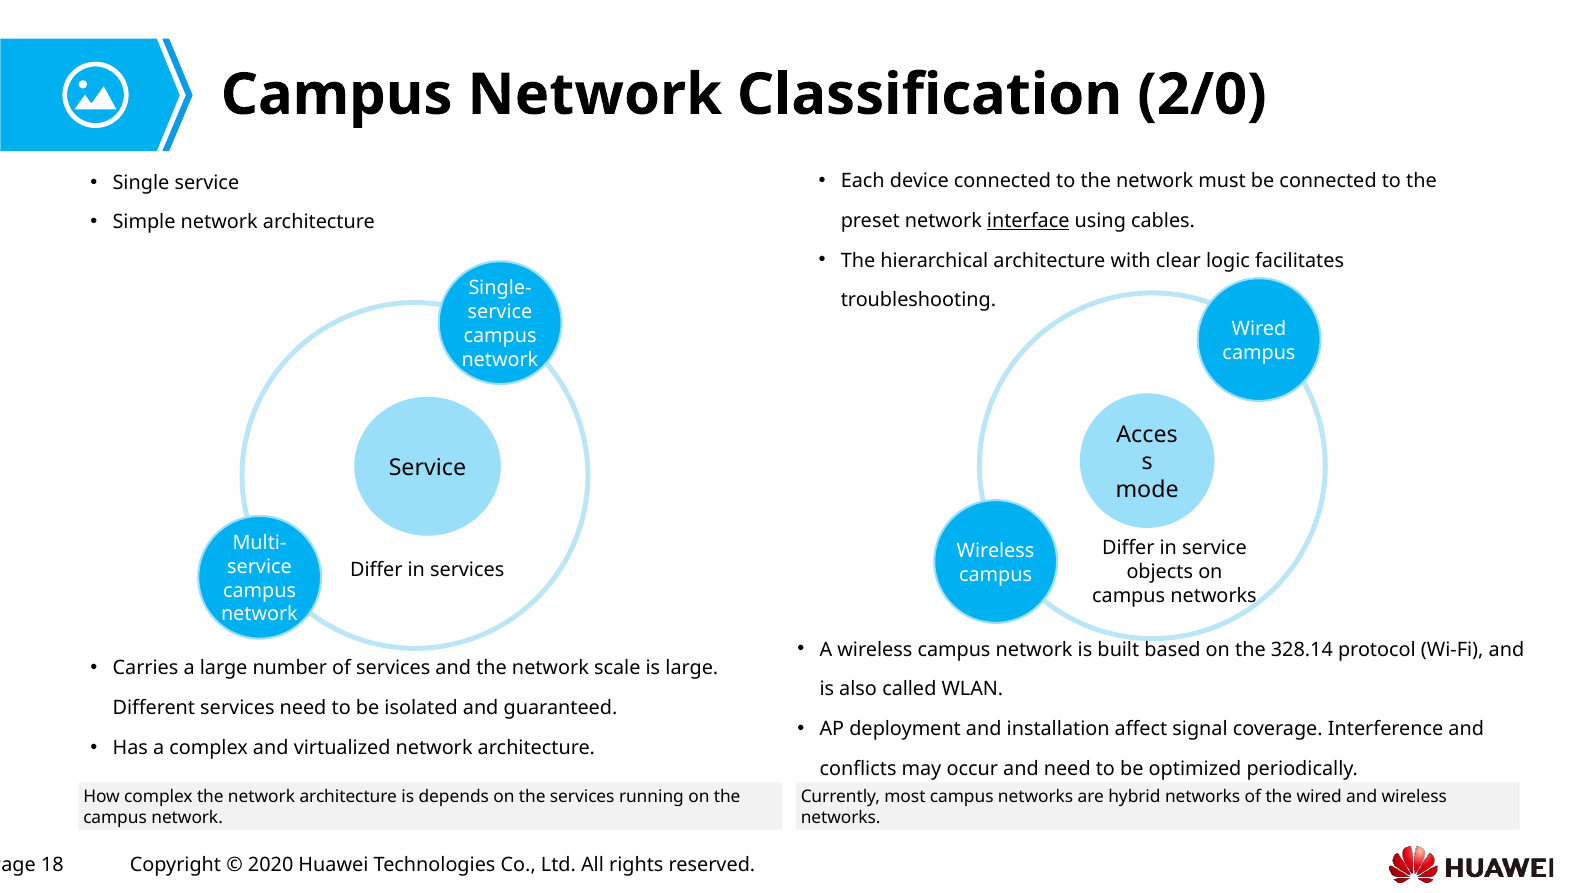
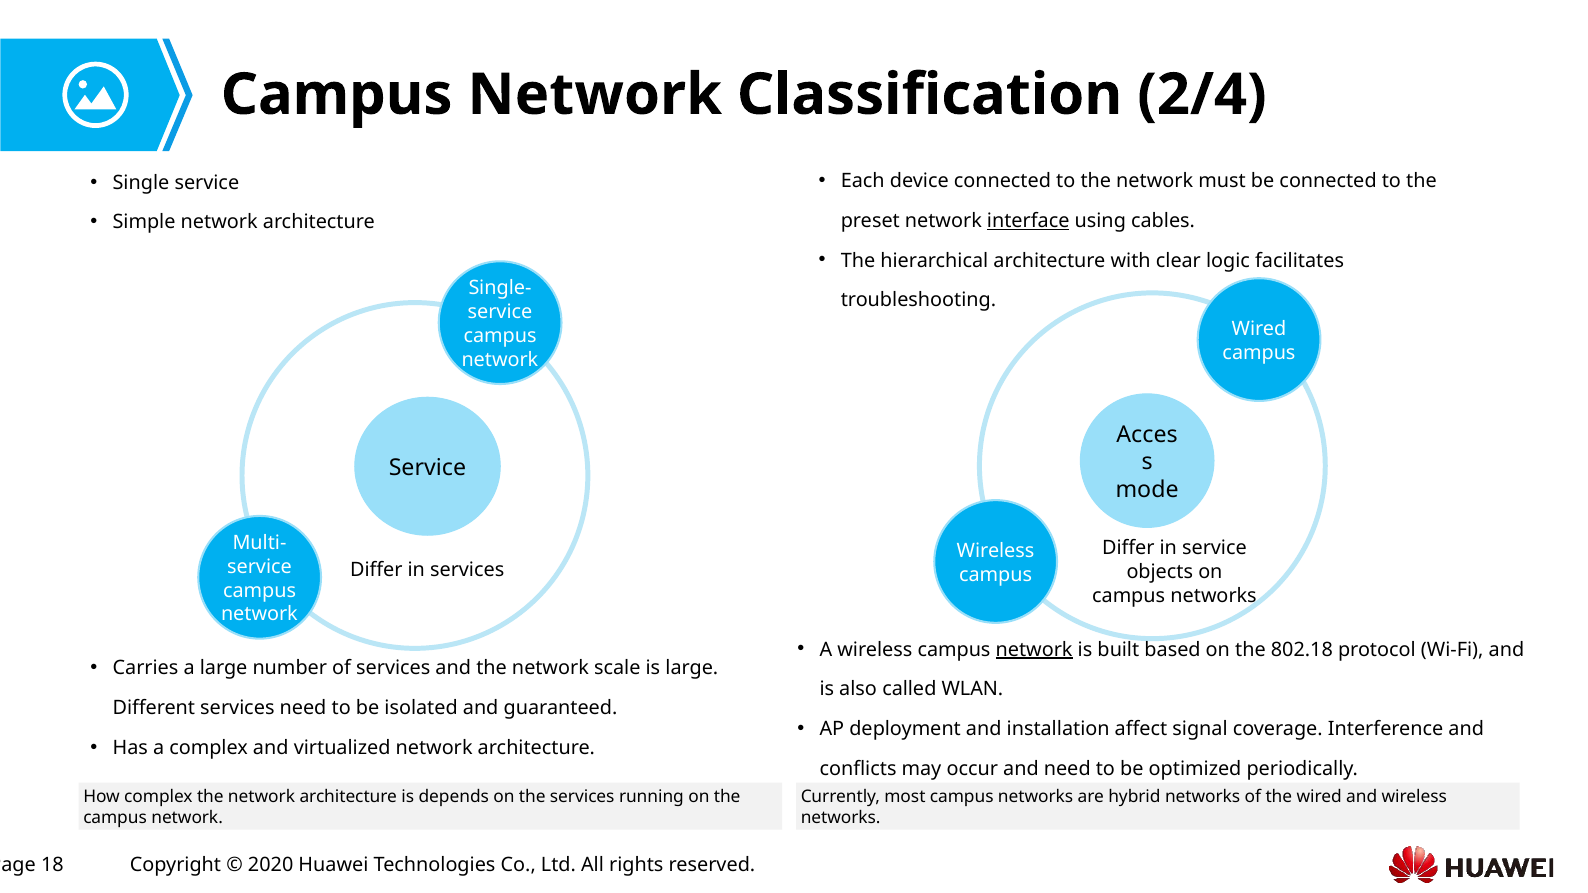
2/0: 2/0 -> 2/4
network at (1034, 650) underline: none -> present
328.14: 328.14 -> 802.18
